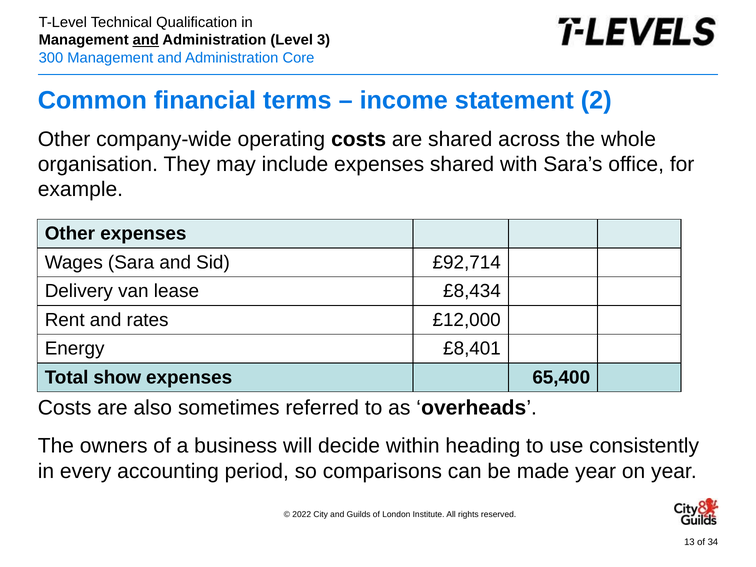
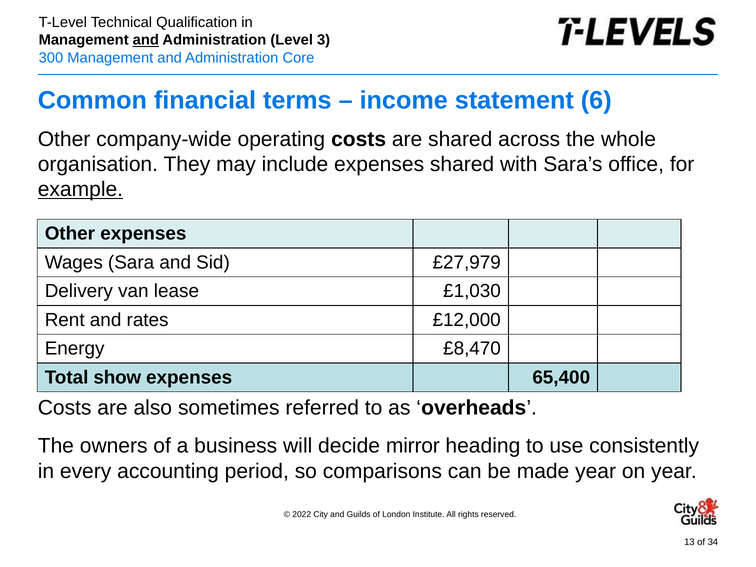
2: 2 -> 6
example underline: none -> present
£92,714: £92,714 -> £27,979
£8,434: £8,434 -> £1,030
£8,401: £8,401 -> £8,470
within: within -> mirror
